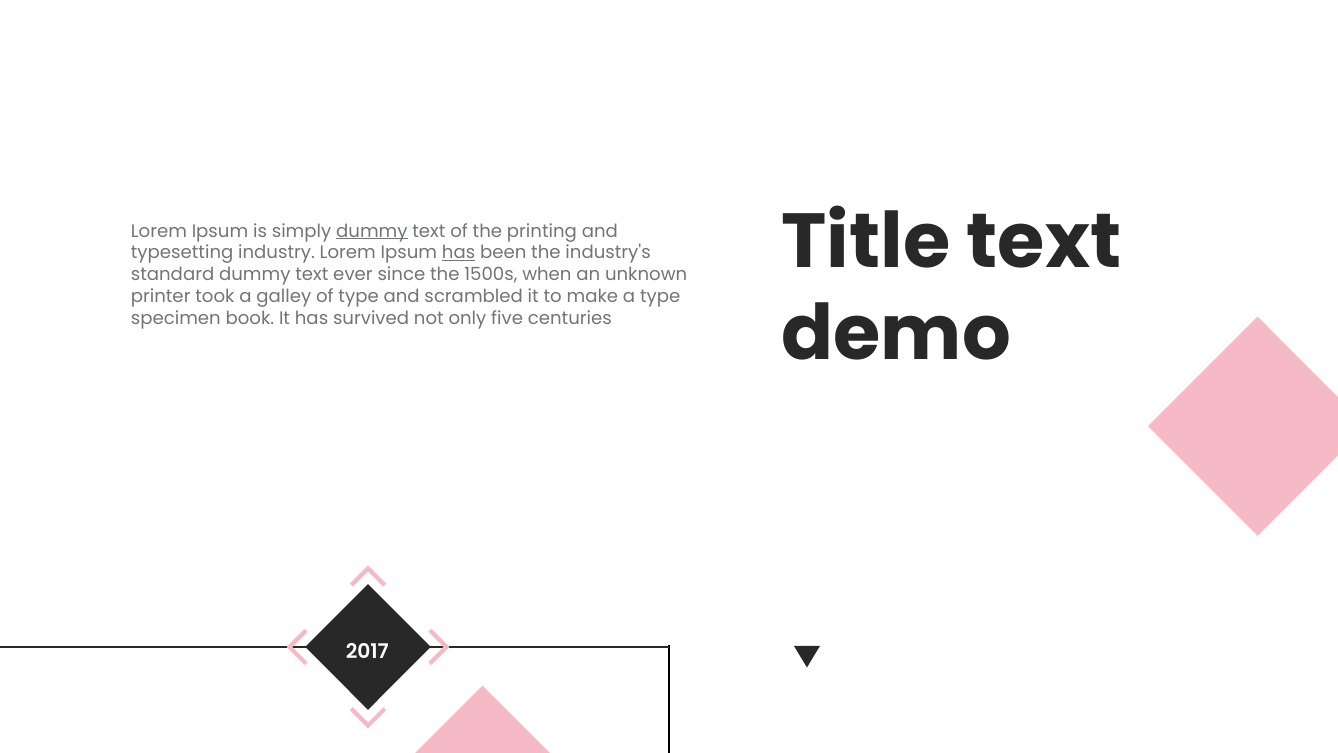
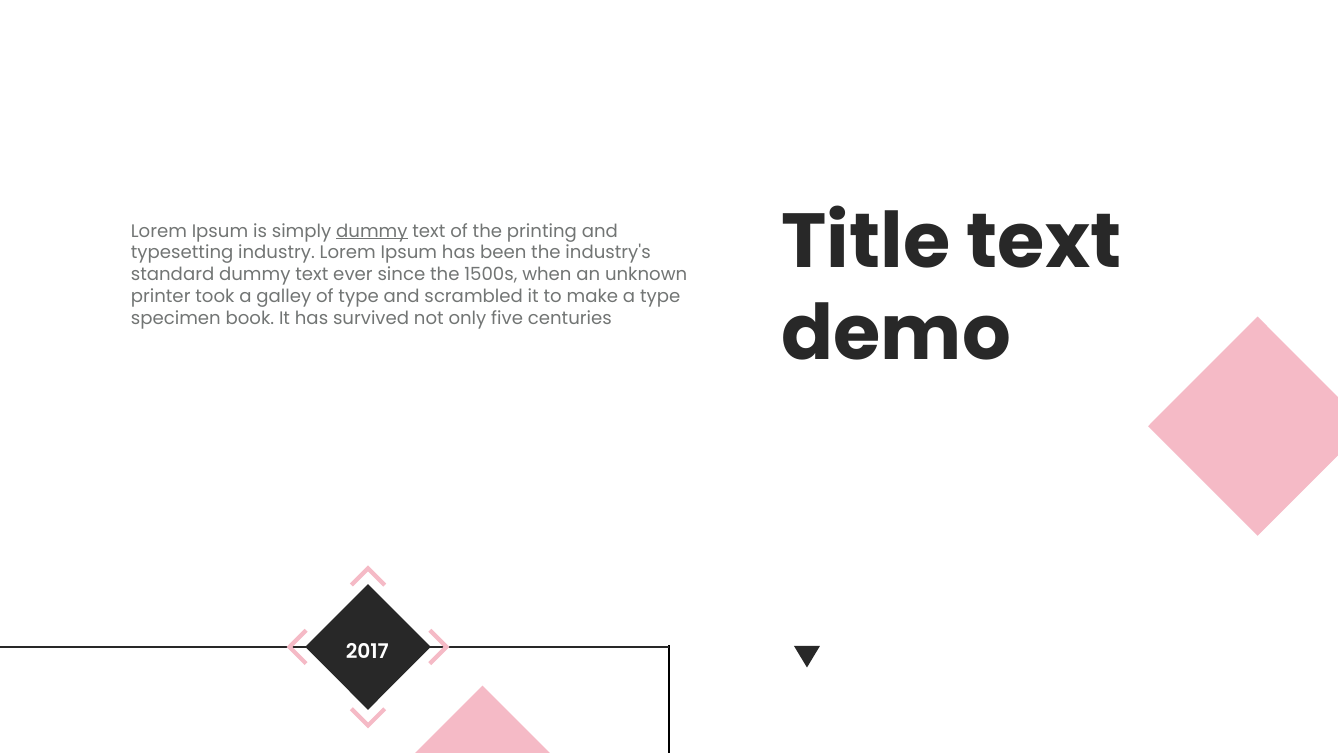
has at (459, 253) underline: present -> none
